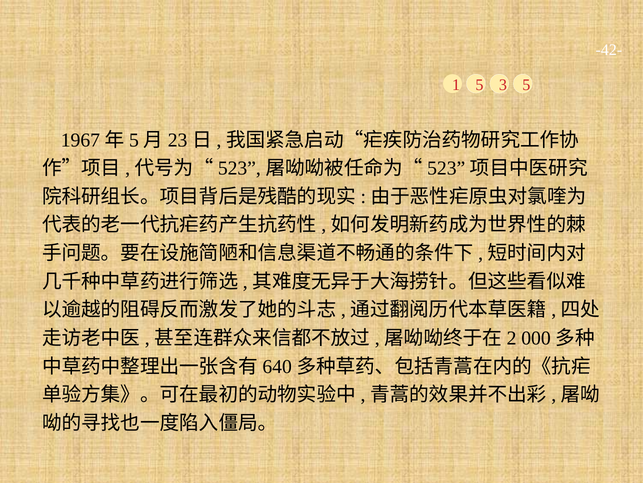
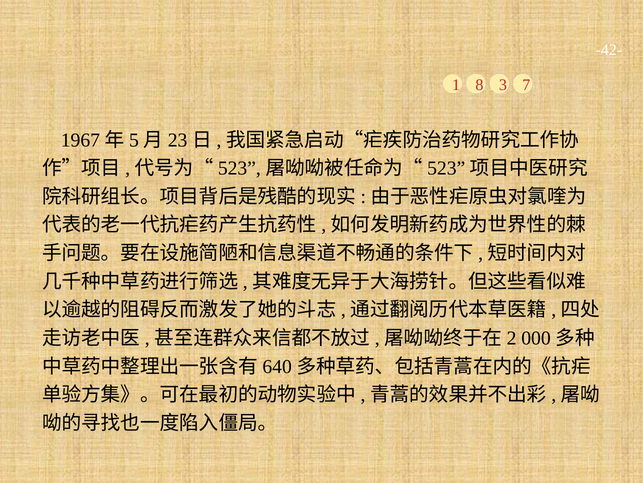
1 5: 5 -> 8
3 5: 5 -> 7
